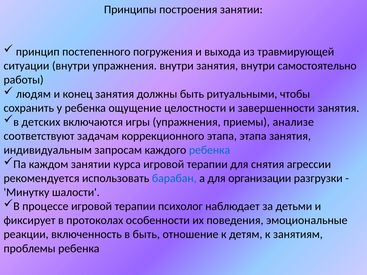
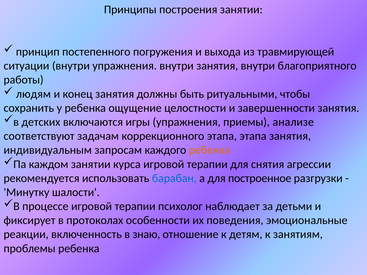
самостоятельно: самостоятельно -> благоприятного
ребенка at (210, 150) colour: blue -> orange
организации: организации -> построенное
в быть: быть -> знаю
